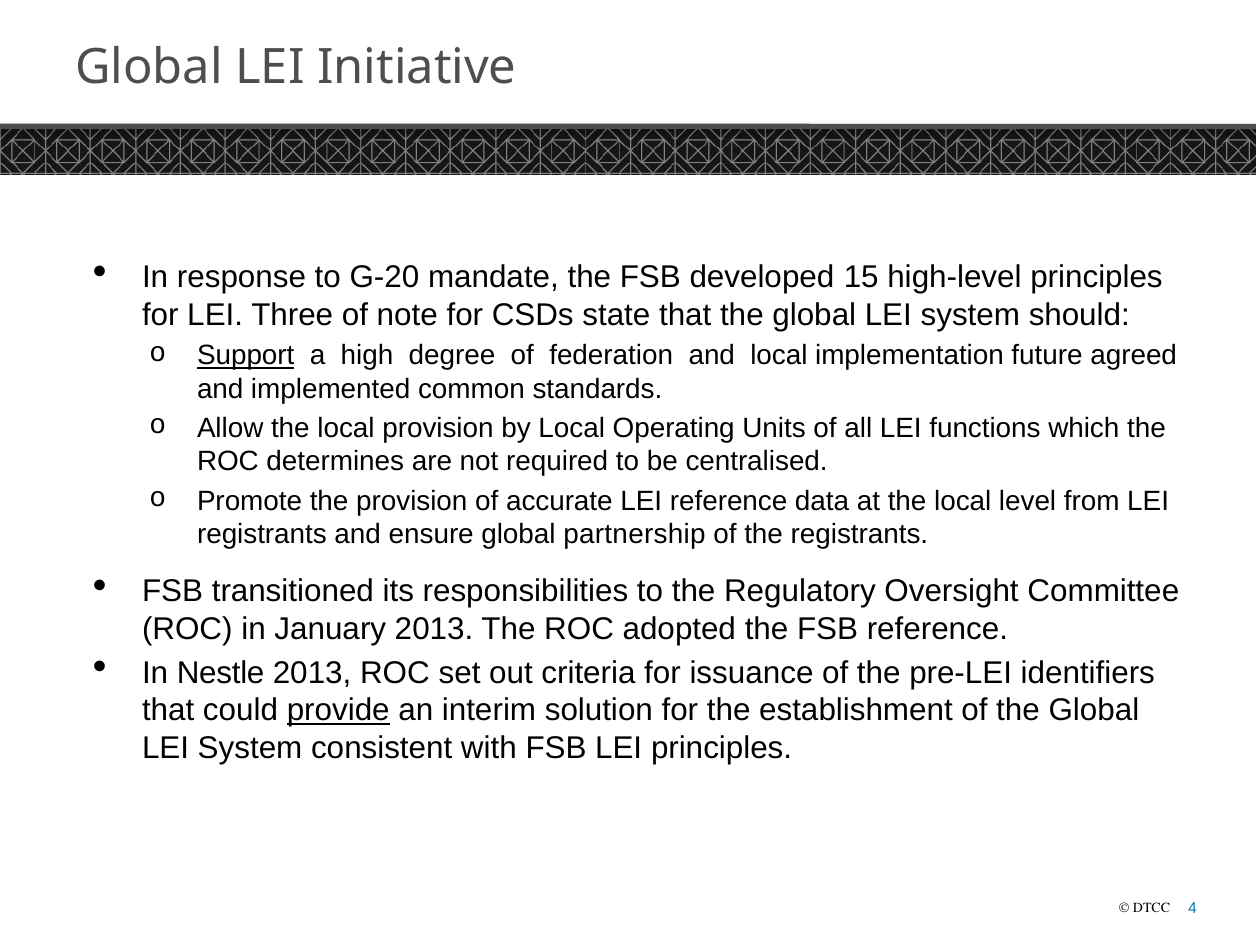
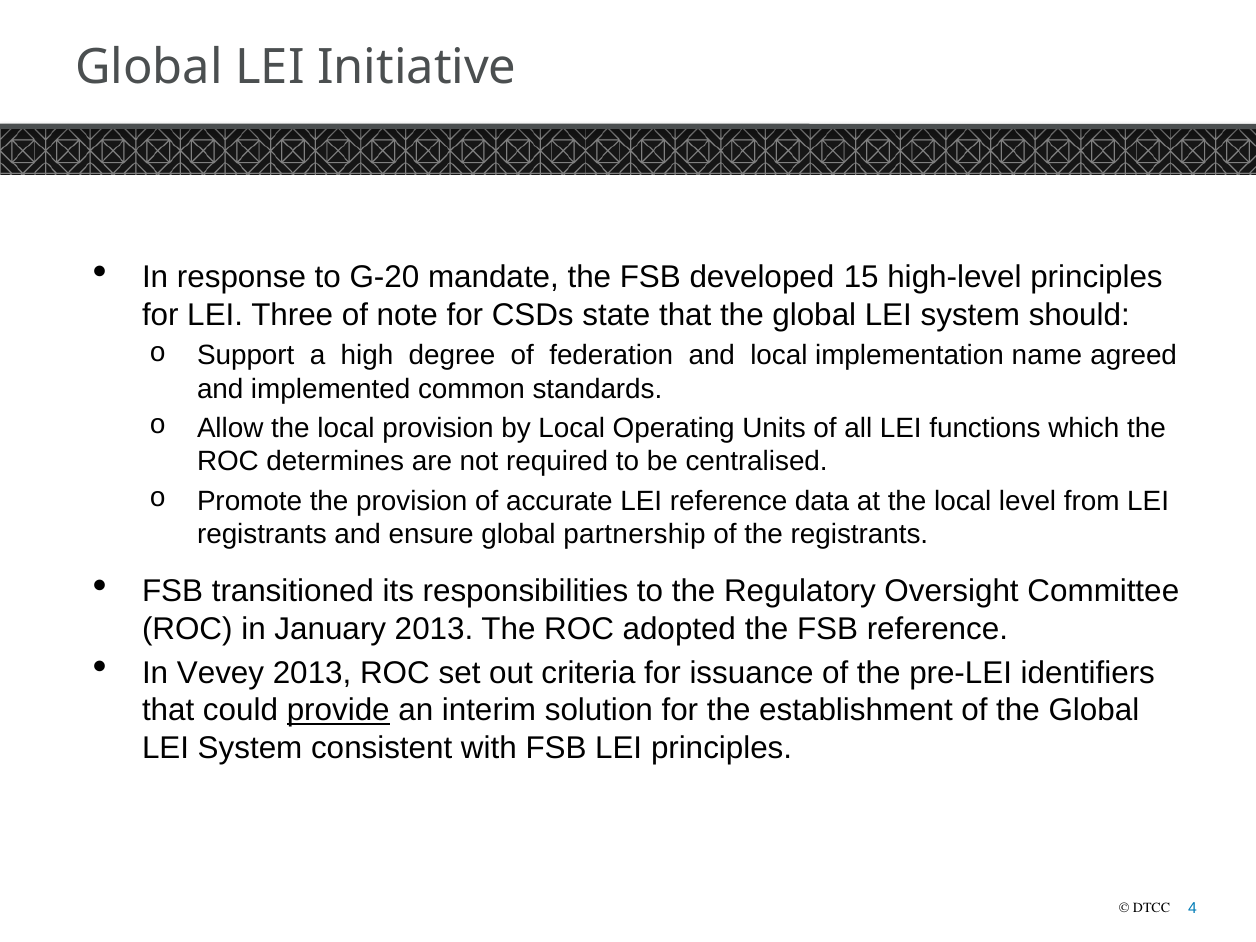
Support underline: present -> none
future: future -> name
Nestle: Nestle -> Vevey
